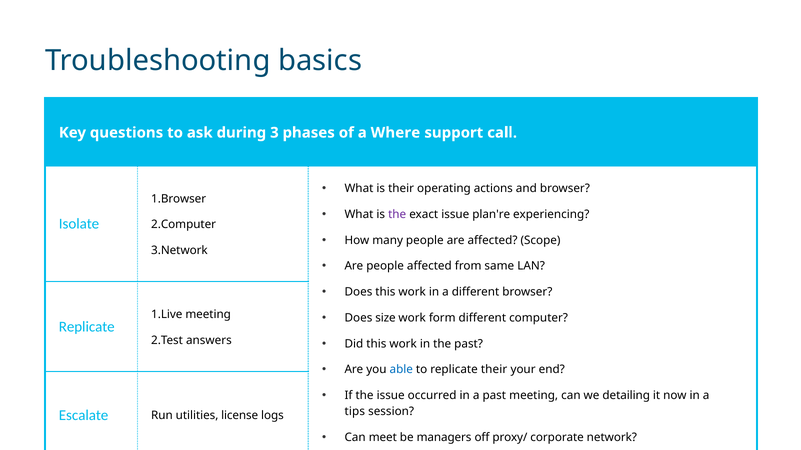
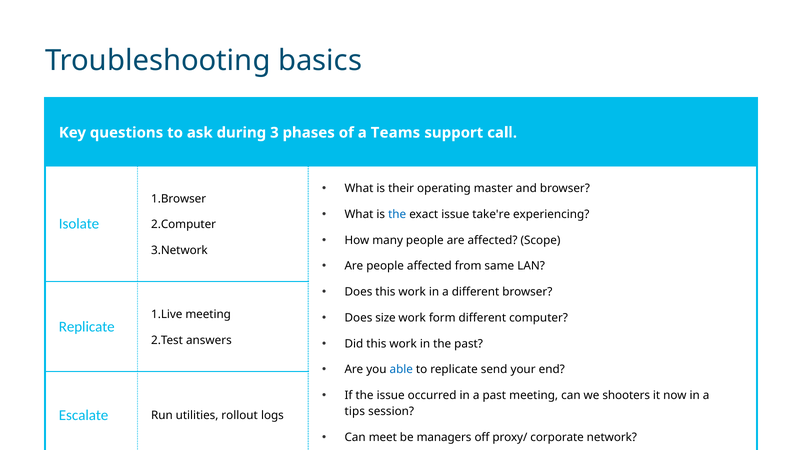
Where: Where -> Teams
actions: actions -> master
the at (397, 215) colour: purple -> blue
plan're: plan're -> take're
replicate their: their -> send
detailing: detailing -> shooters
license: license -> rollout
